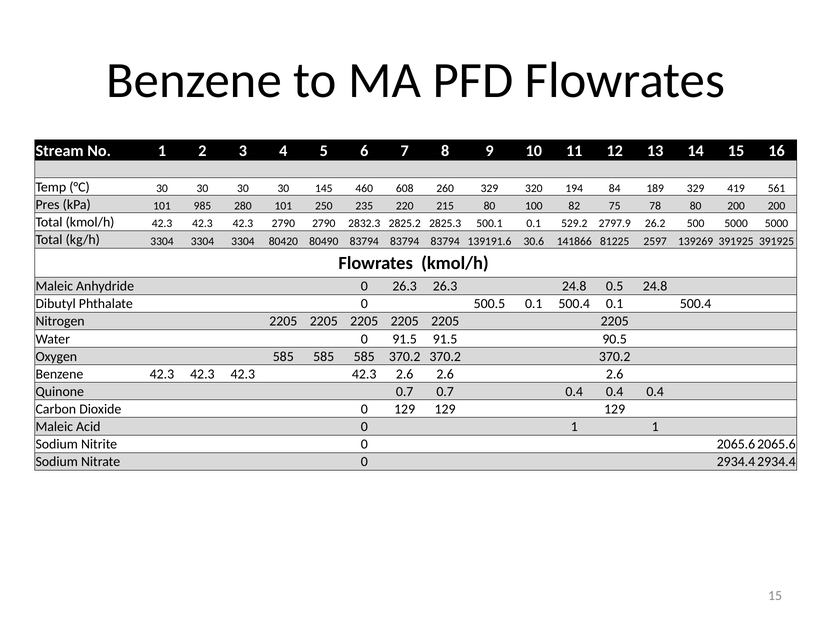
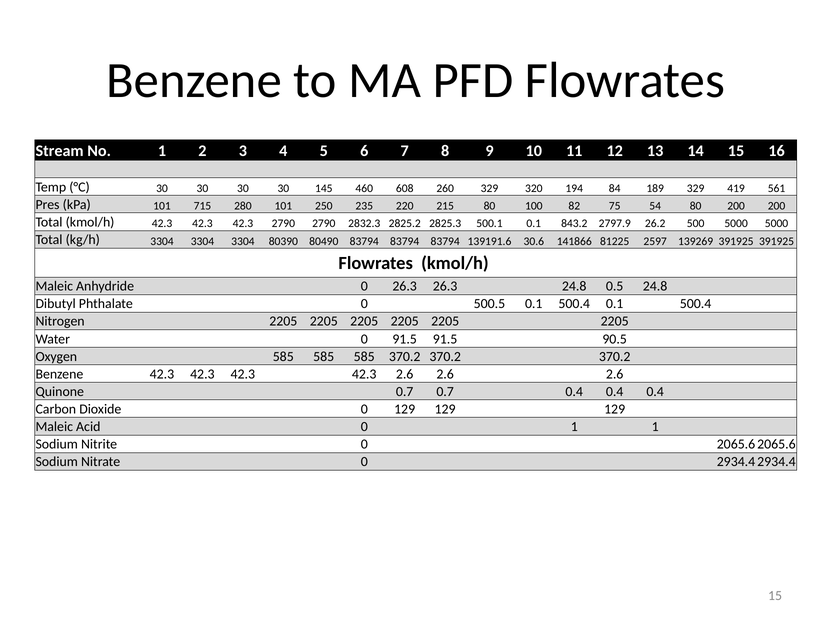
985: 985 -> 715
78: 78 -> 54
529.2: 529.2 -> 843.2
80420: 80420 -> 80390
